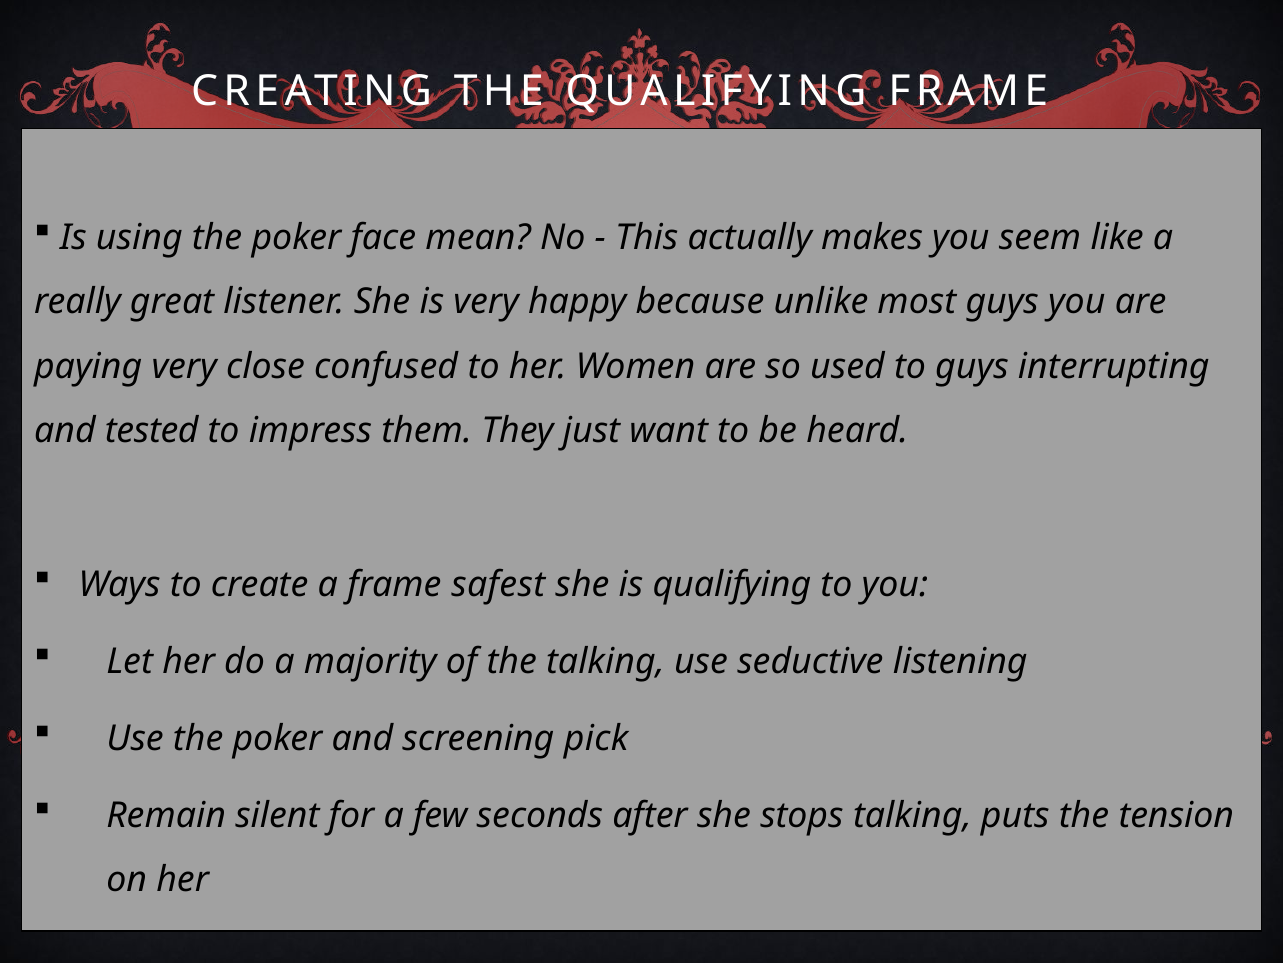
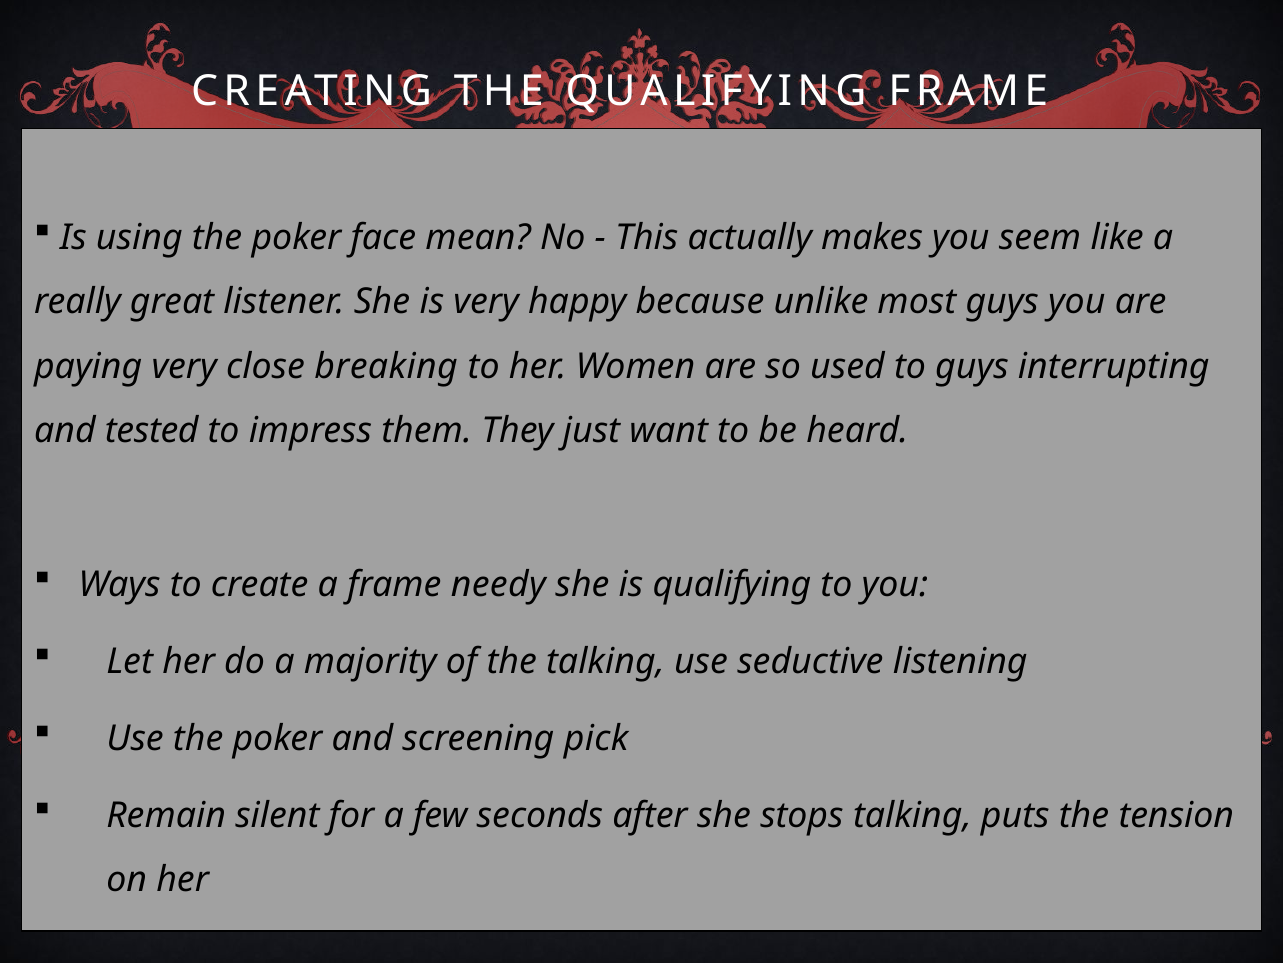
confused: confused -> breaking
safest: safest -> needy
